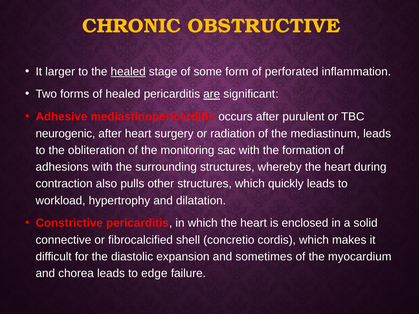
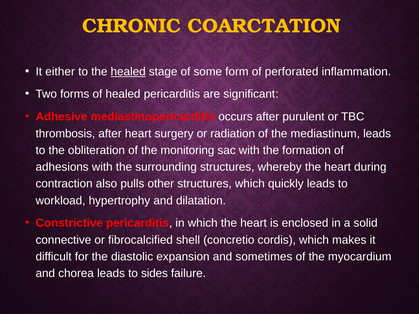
OBSTRUCTIVE: OBSTRUCTIVE -> COARCTATION
larger: larger -> either
are underline: present -> none
neurogenic: neurogenic -> thrombosis
edge: edge -> sides
